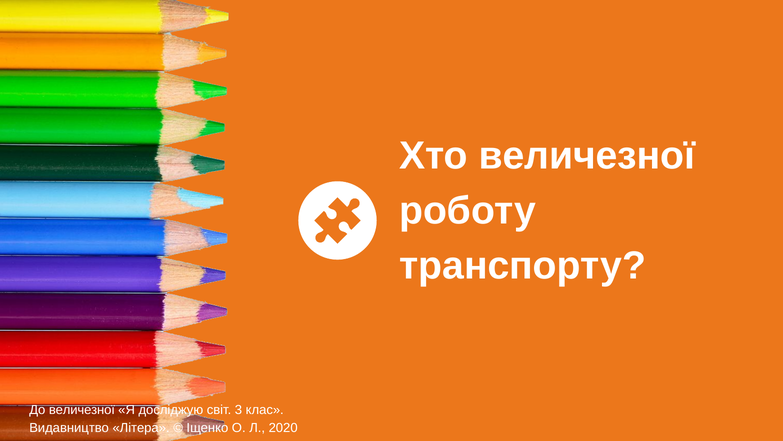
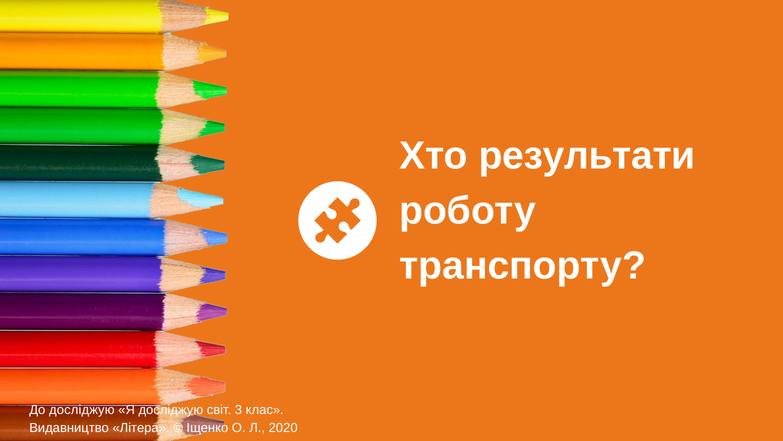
Хто величезної: величезної -> результати
До величезної: величезної -> досліджую
